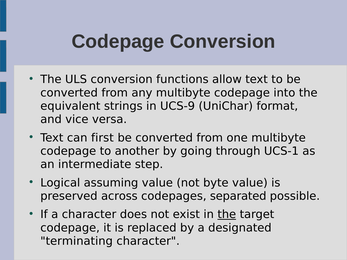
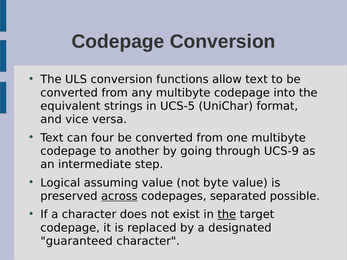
UCS-9: UCS-9 -> UCS-5
first: first -> four
UCS-1: UCS-1 -> UCS-9
across underline: none -> present
terminating: terminating -> guaranteed
